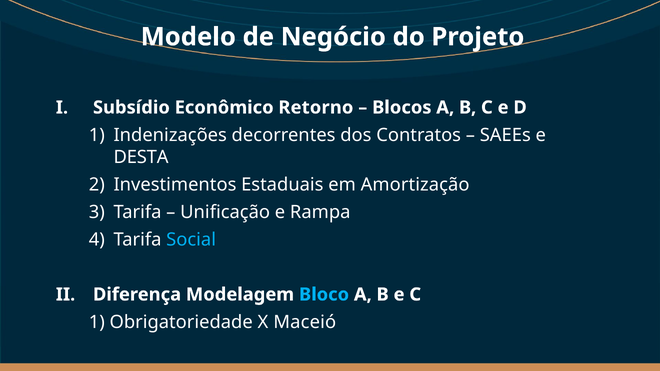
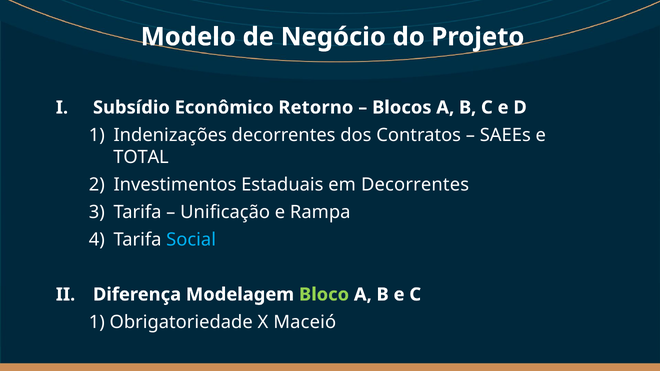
DESTA: DESTA -> TOTAL
em Amortização: Amortização -> Decorrentes
Bloco colour: light blue -> light green
